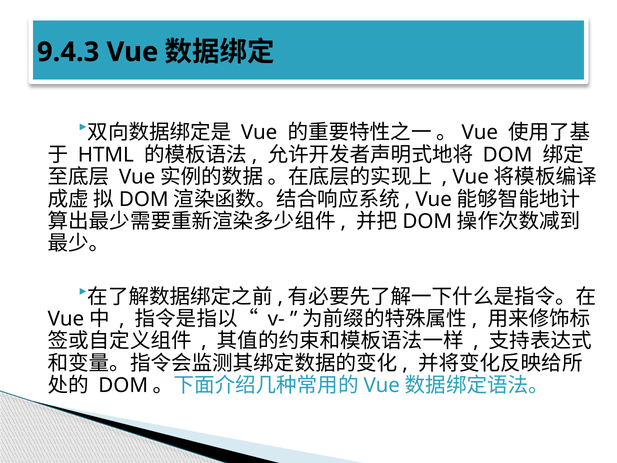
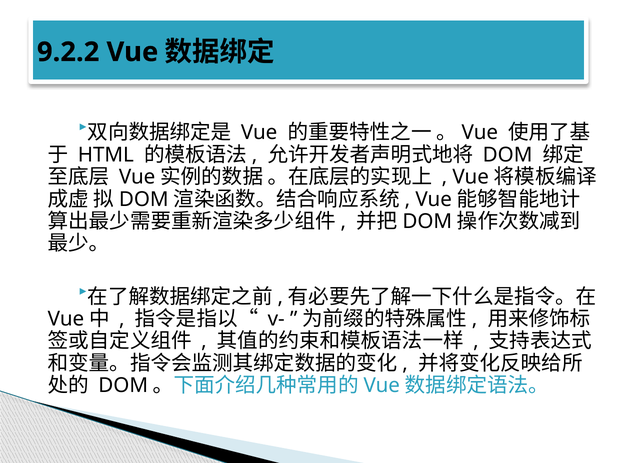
9.4.3: 9.4.3 -> 9.2.2
